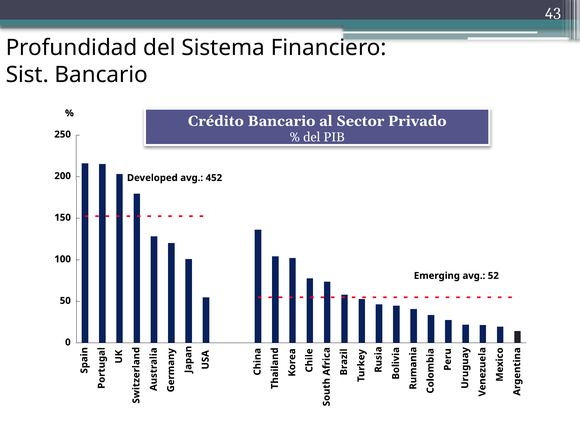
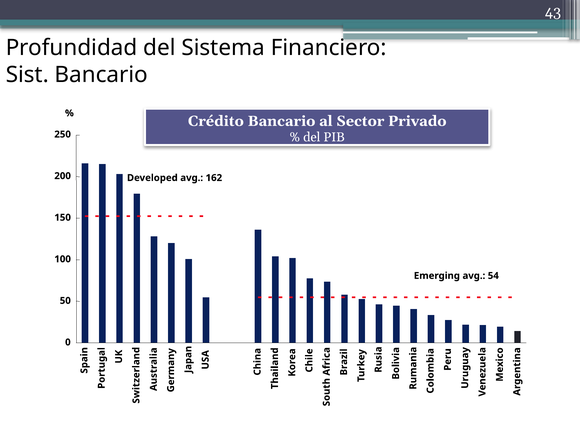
452: 452 -> 162
52: 52 -> 54
